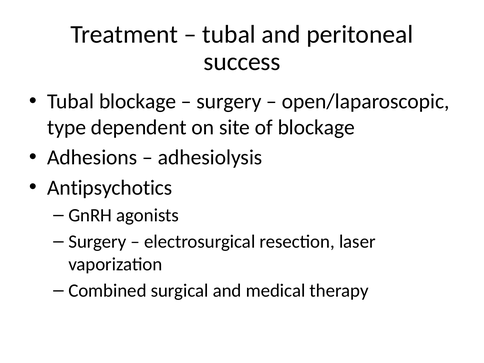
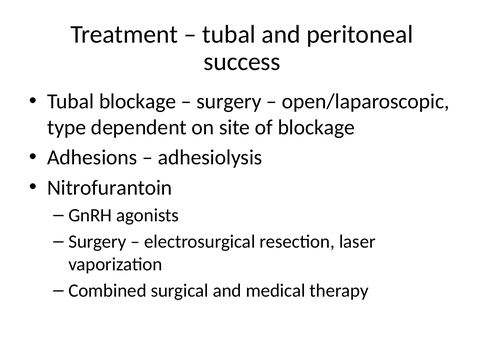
Antipsychotics: Antipsychotics -> Nitrofurantoin
